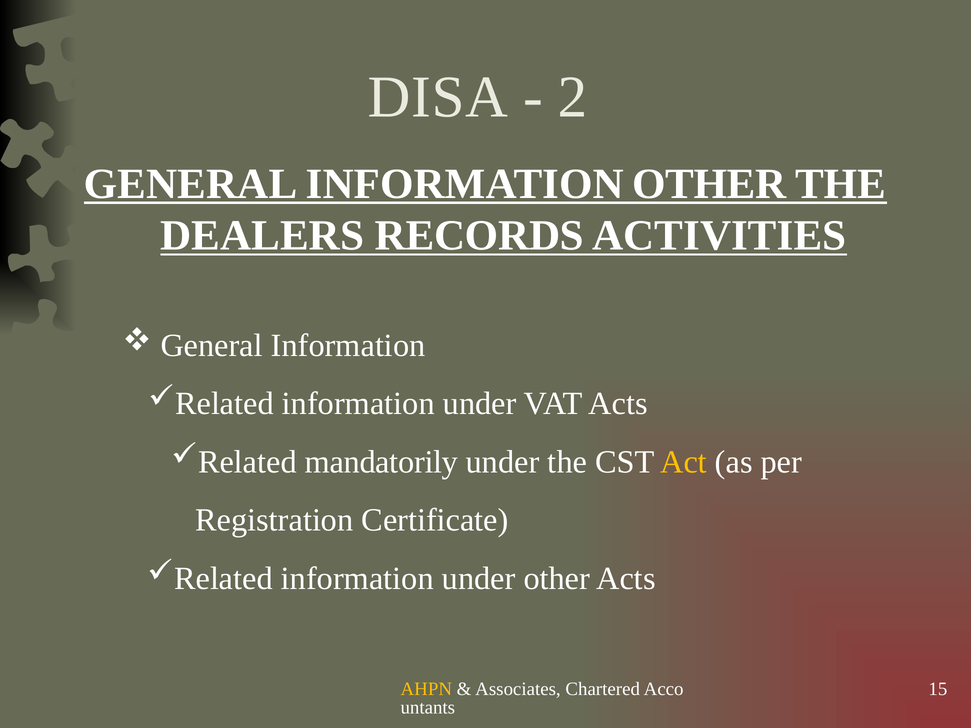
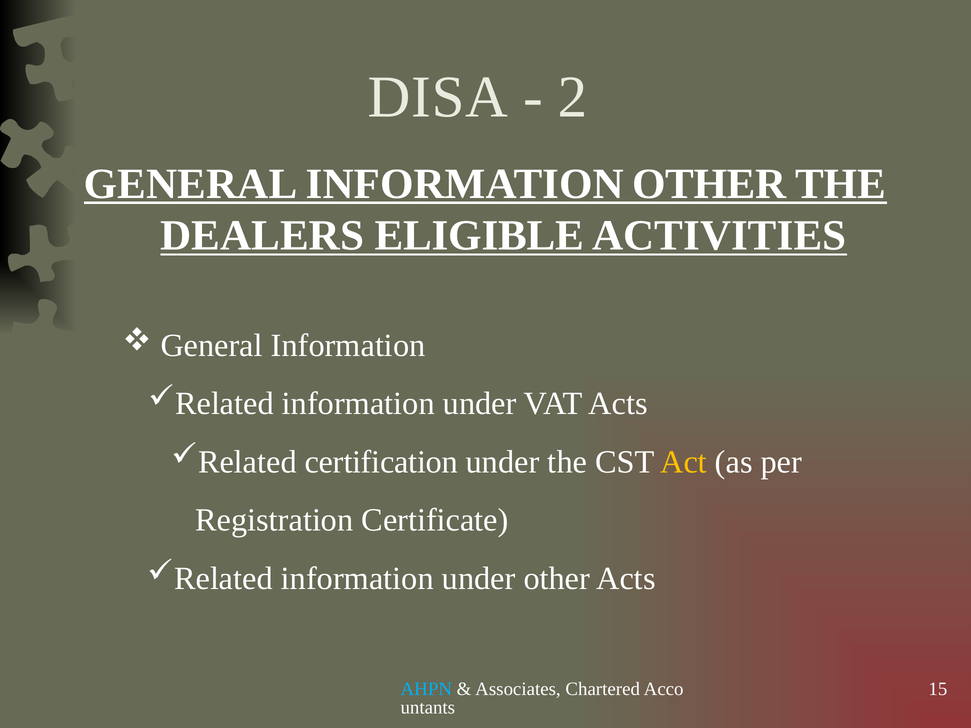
RECORDS: RECORDS -> ELIGIBLE
mandatorily: mandatorily -> certification
AHPN colour: yellow -> light blue
